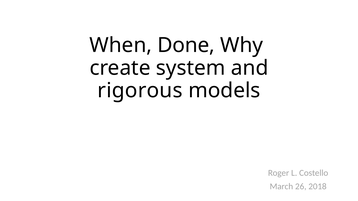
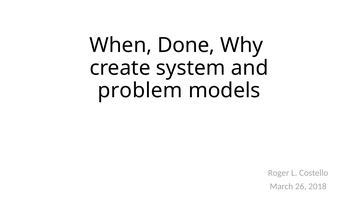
rigorous: rigorous -> problem
